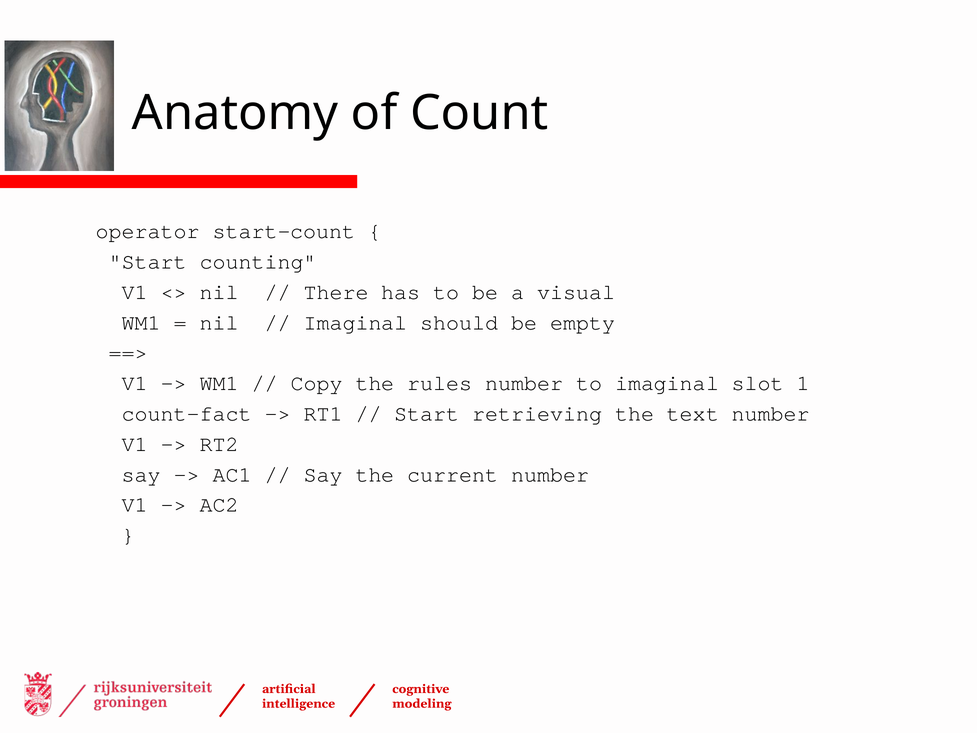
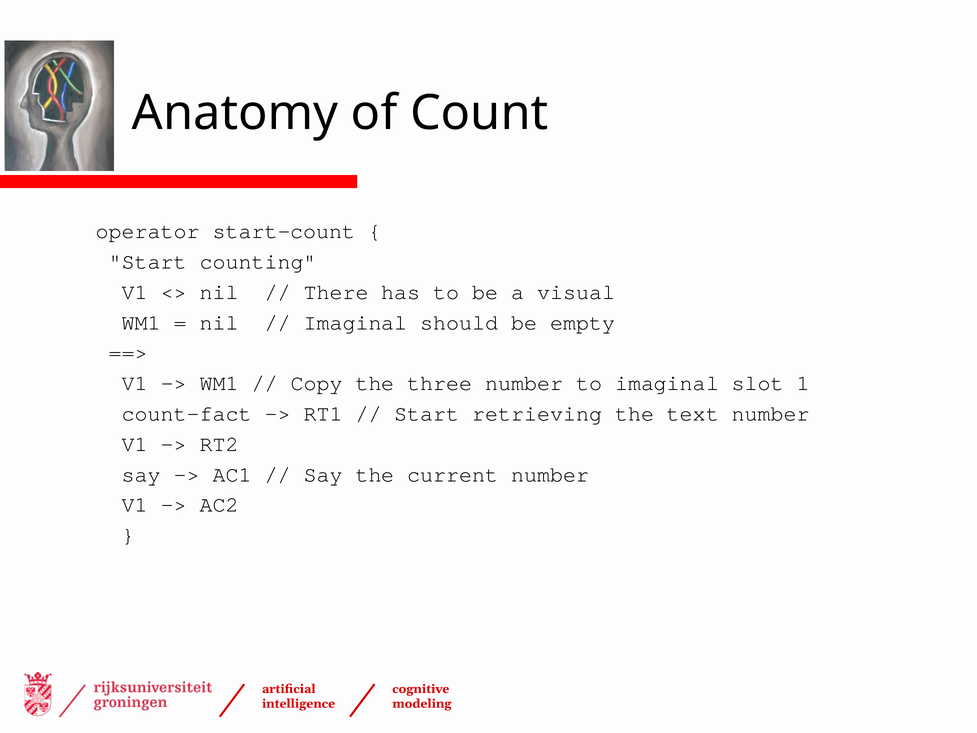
rules: rules -> three
